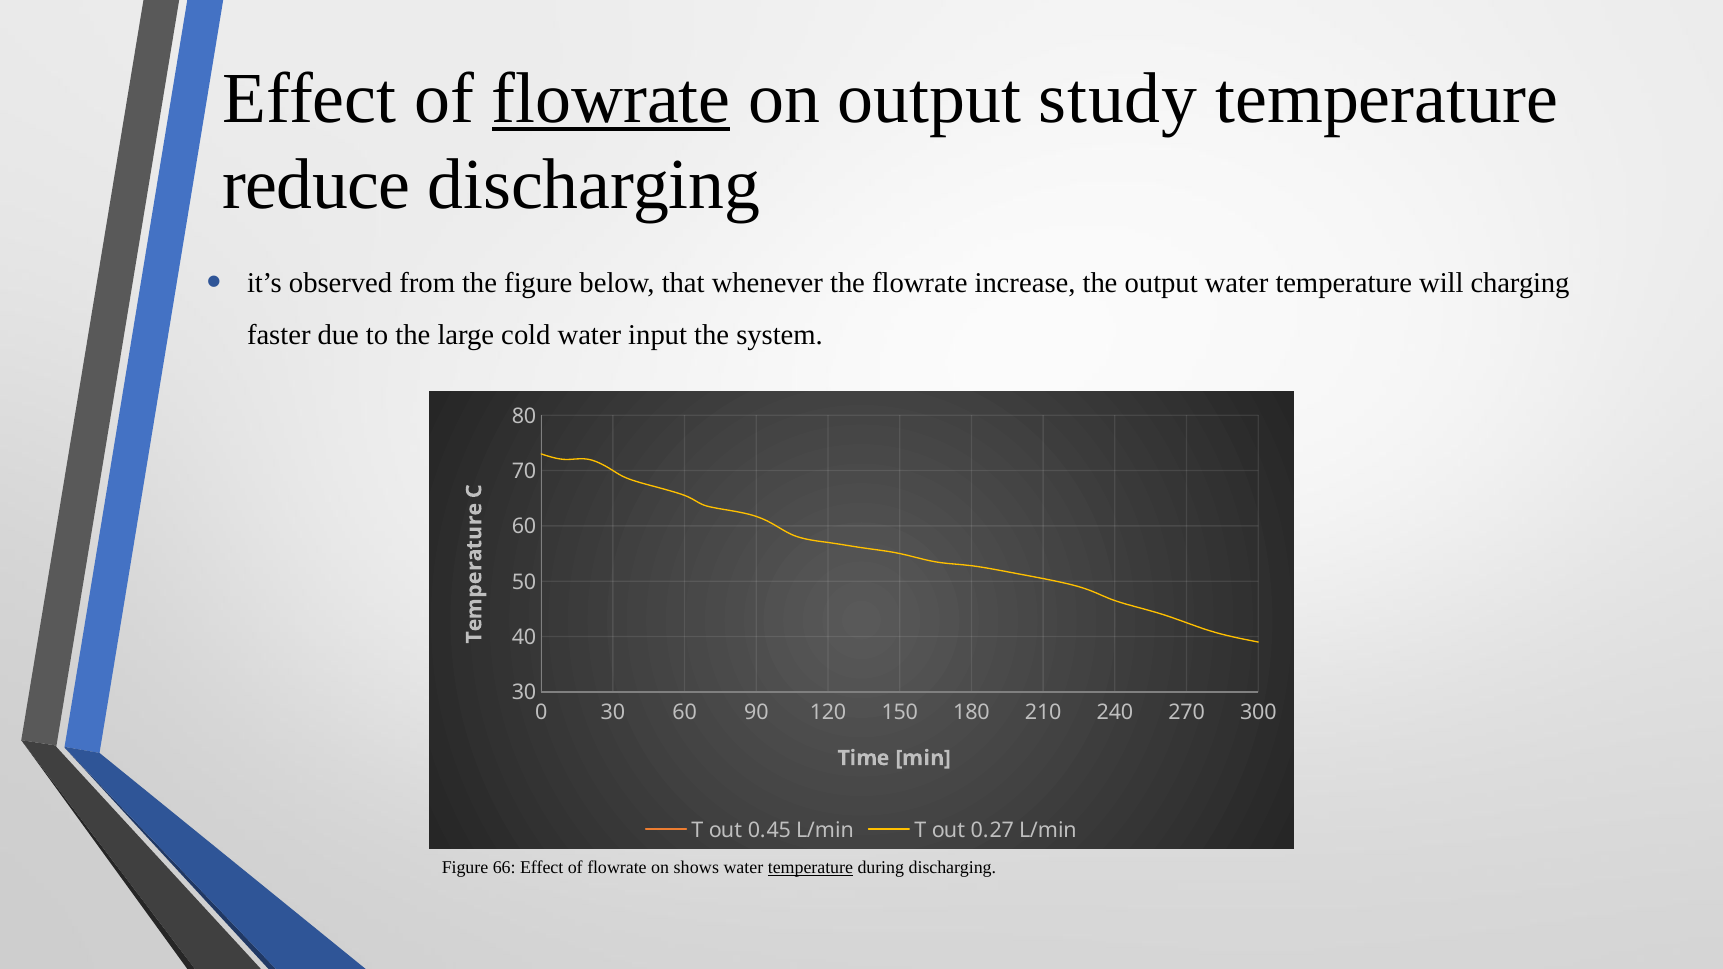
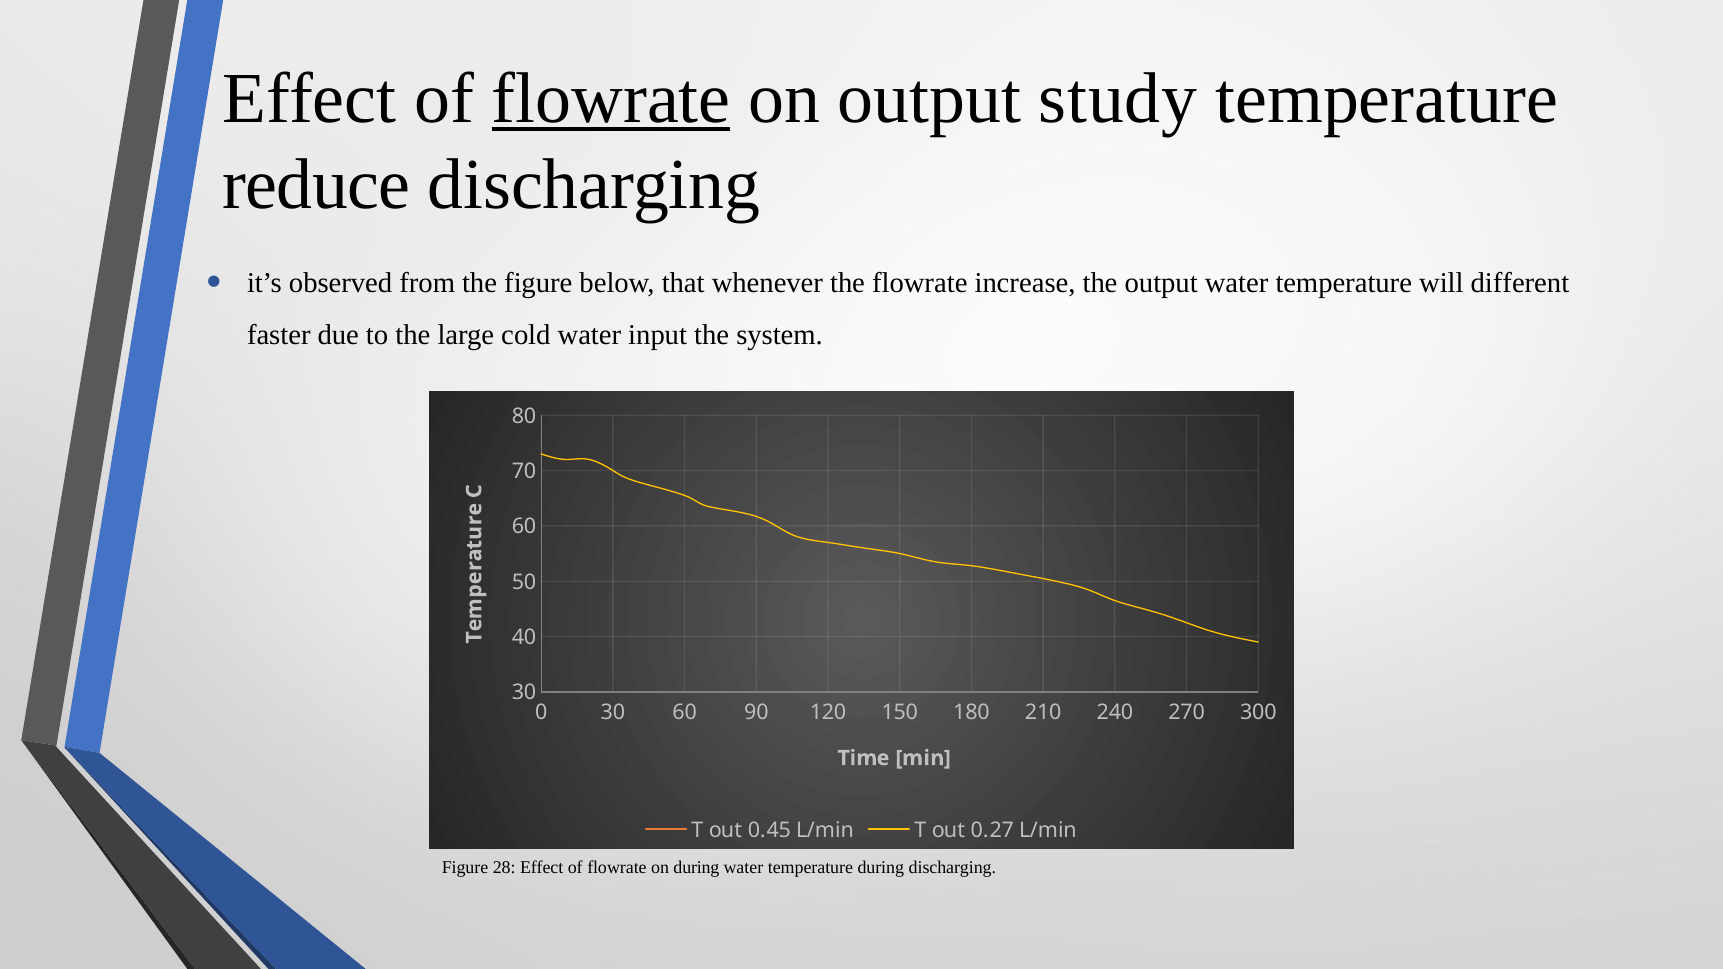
charging: charging -> different
66: 66 -> 28
on shows: shows -> during
temperature at (810, 868) underline: present -> none
